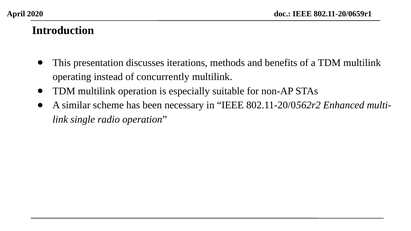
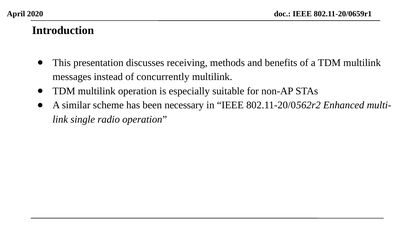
iterations: iterations -> receiving
operating: operating -> messages
